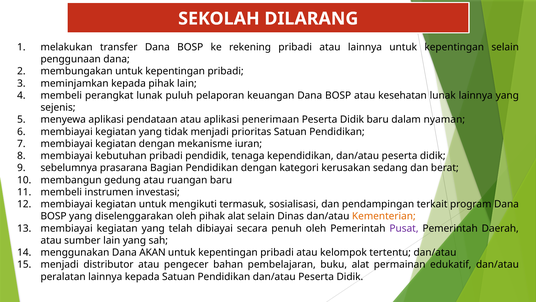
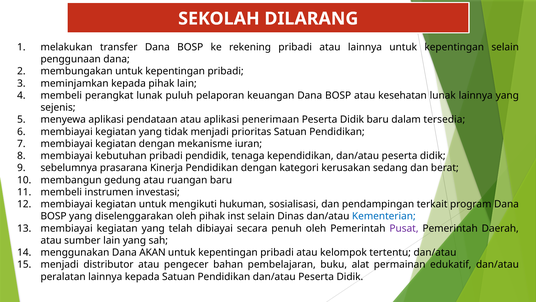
nyaman: nyaman -> tersedia
Bagian: Bagian -> Kinerja
termasuk: termasuk -> hukuman
pihak alat: alat -> inst
Kementerian colour: orange -> blue
